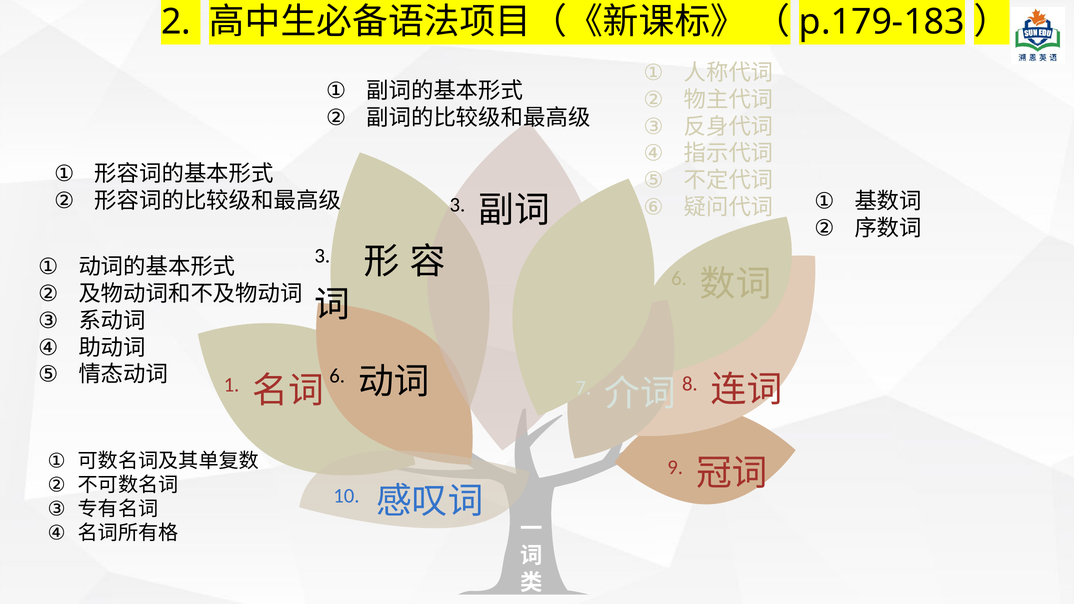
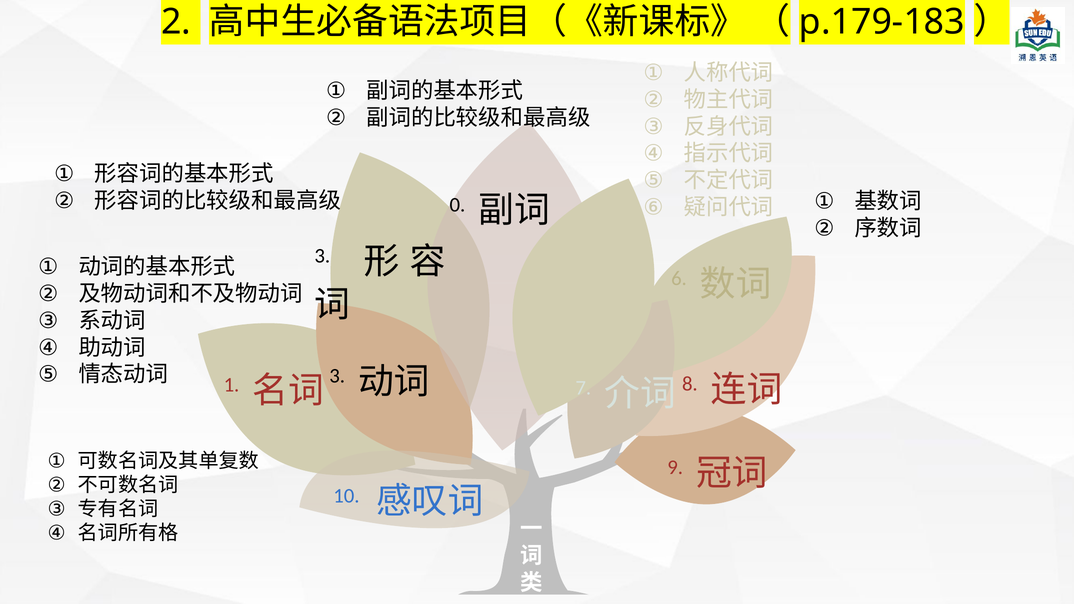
3 at (457, 205): 3 -> 0
6 at (337, 376): 6 -> 3
